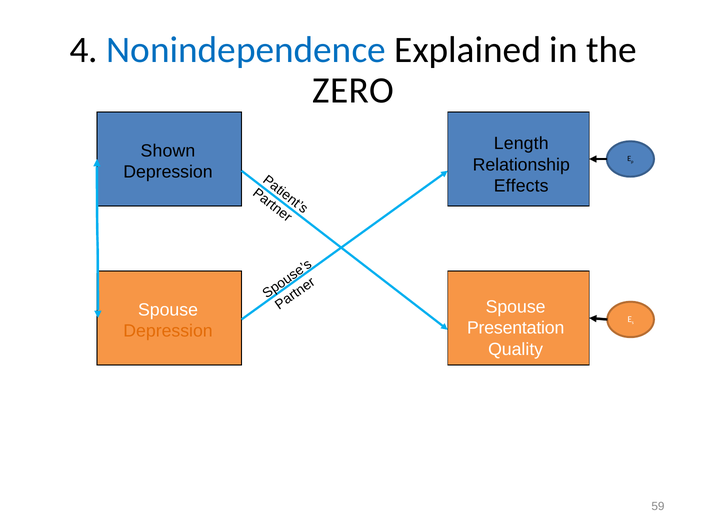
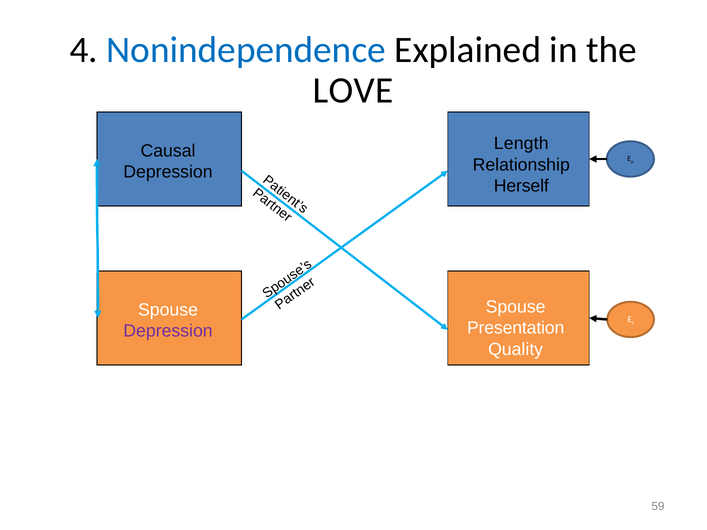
ZERO: ZERO -> LOVE
Shown: Shown -> Causal
Effects: Effects -> Herself
Depression at (168, 331) colour: orange -> purple
